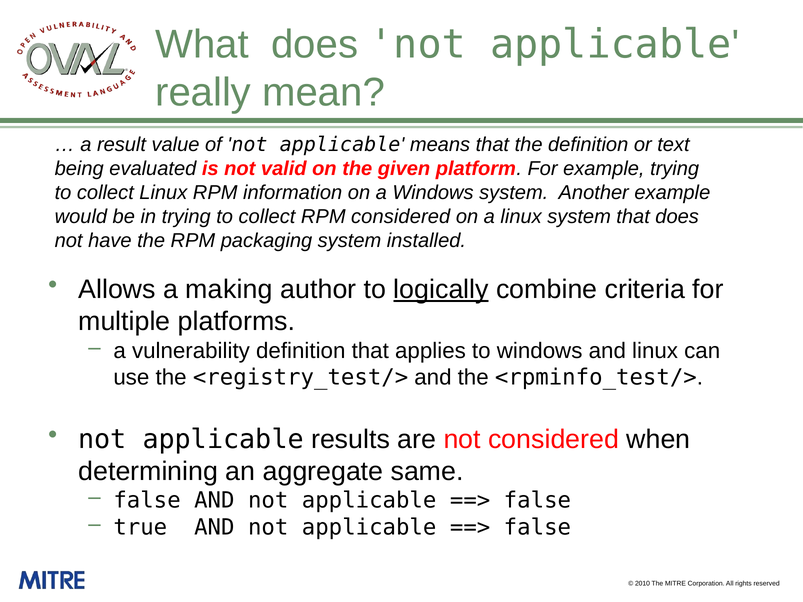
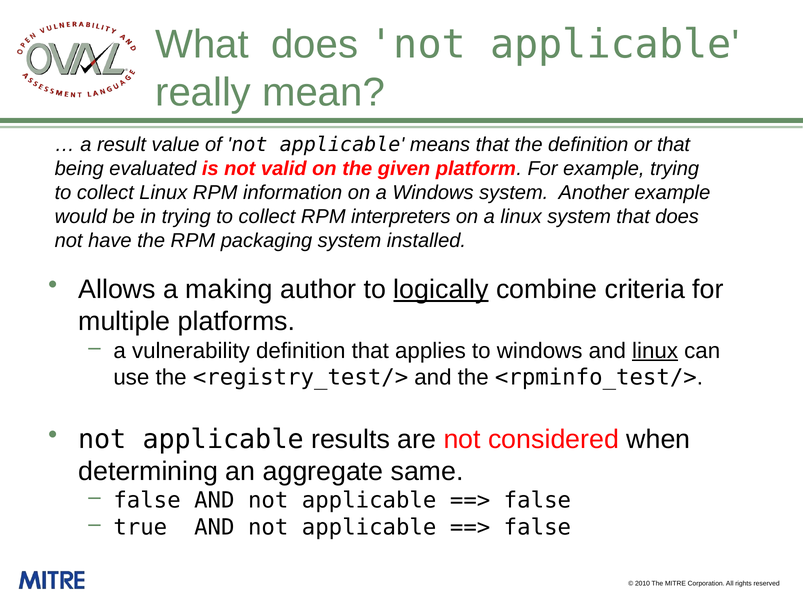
or text: text -> that
RPM considered: considered -> interpreters
linux at (655, 351) underline: none -> present
